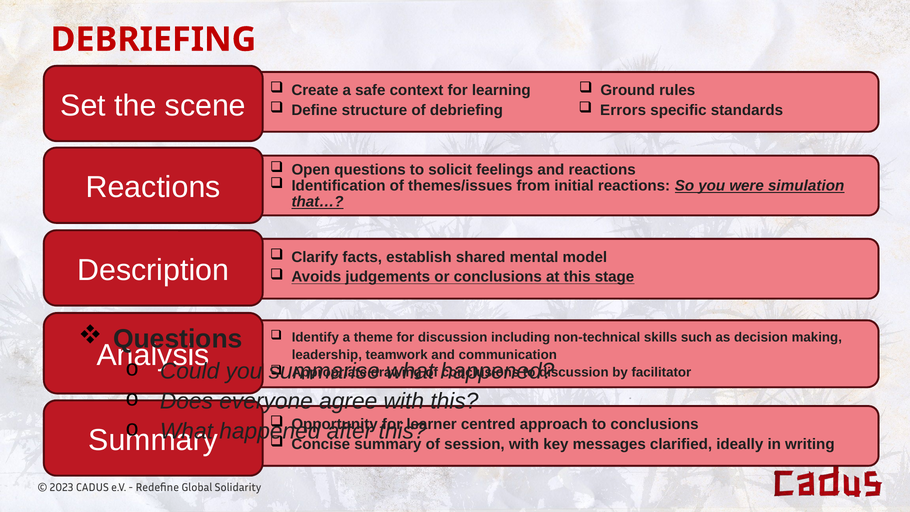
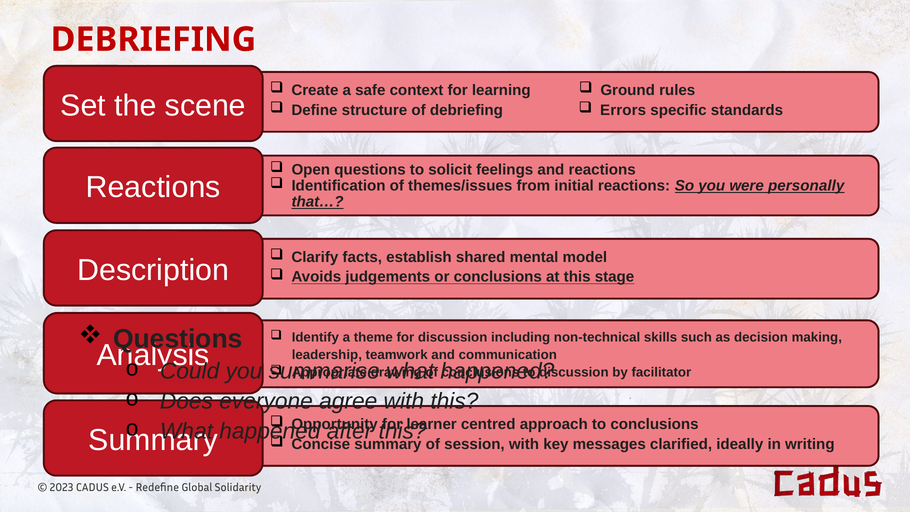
simulation: simulation -> personally
